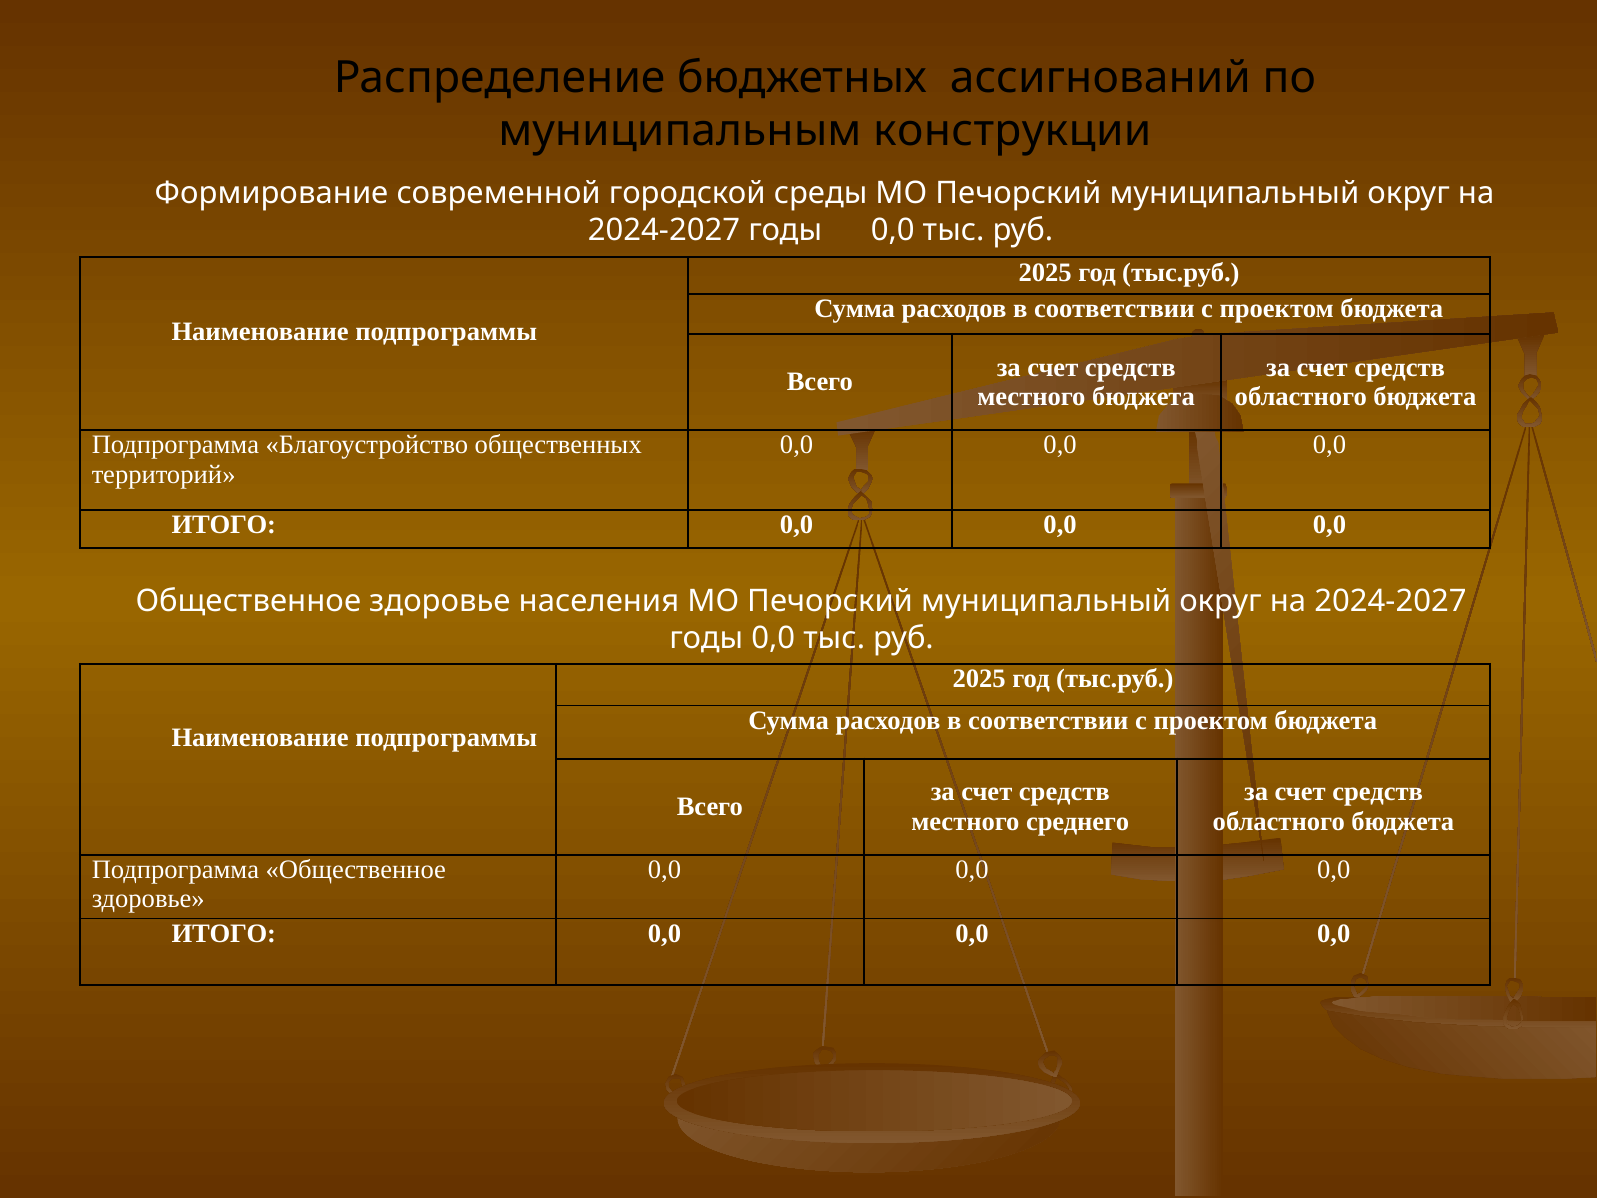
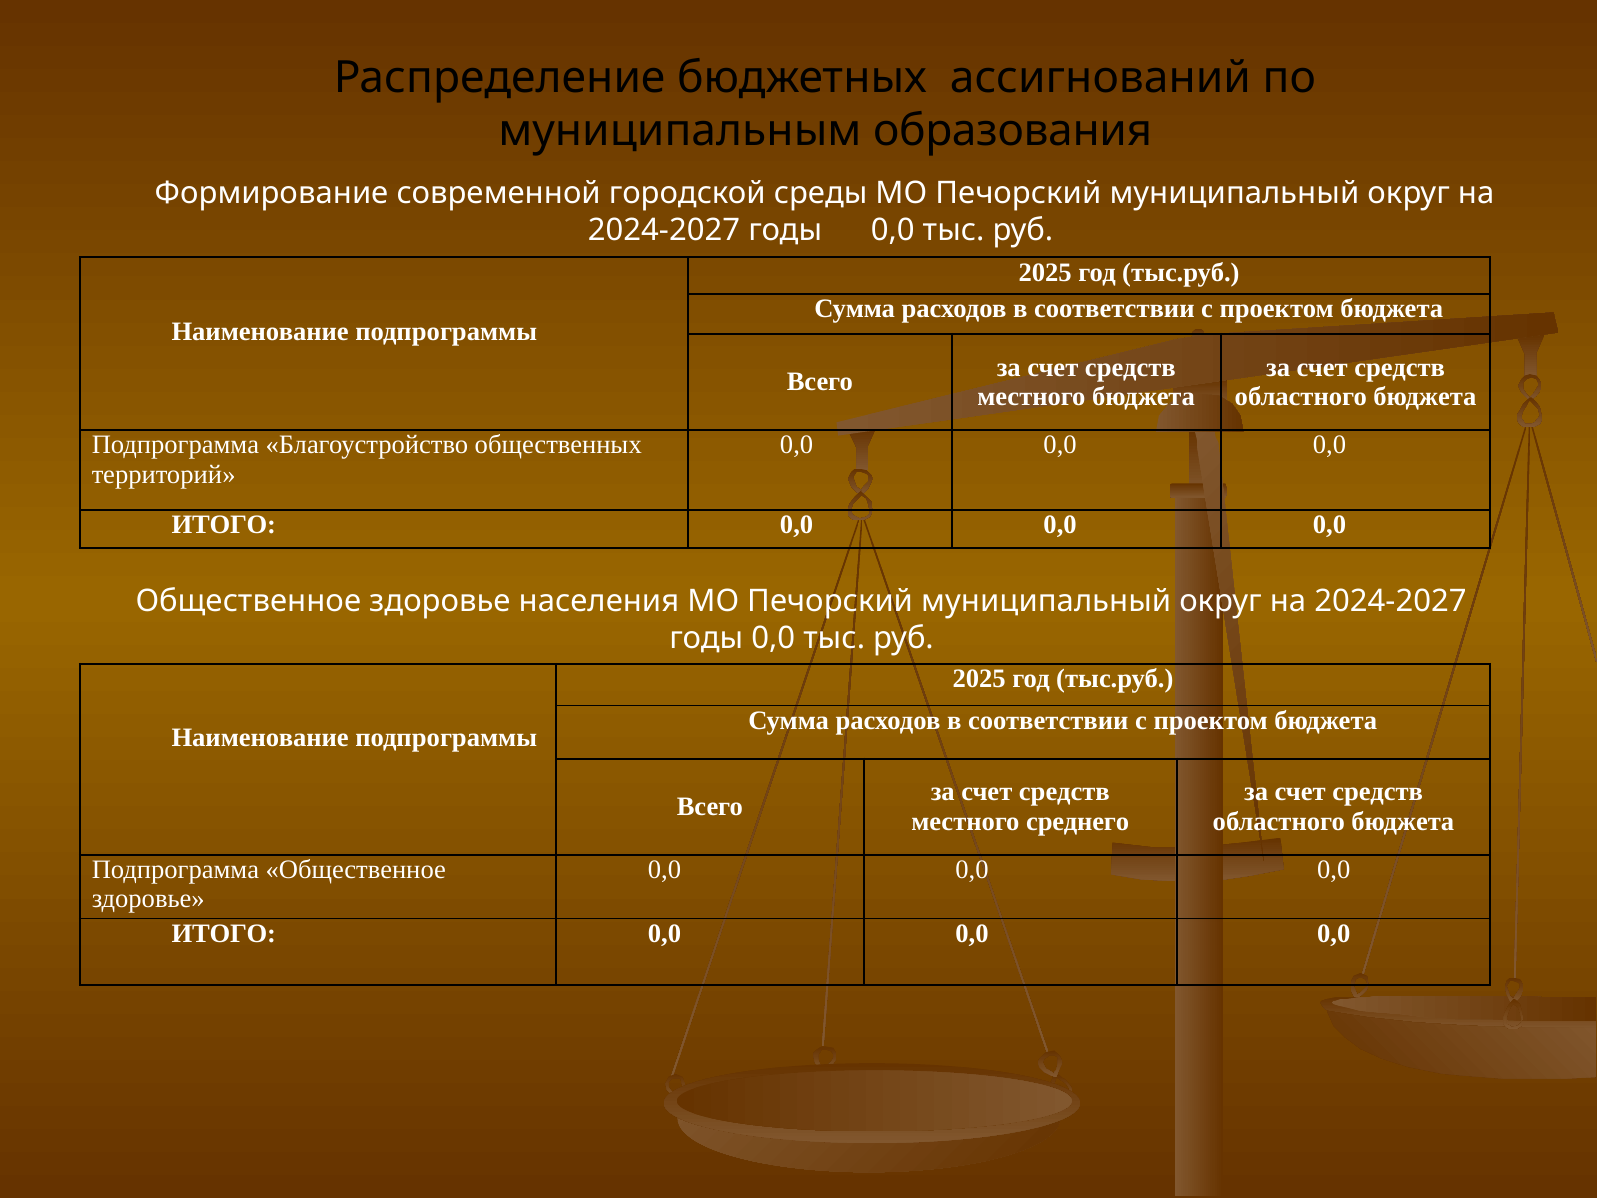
конструкции: конструкции -> образования
